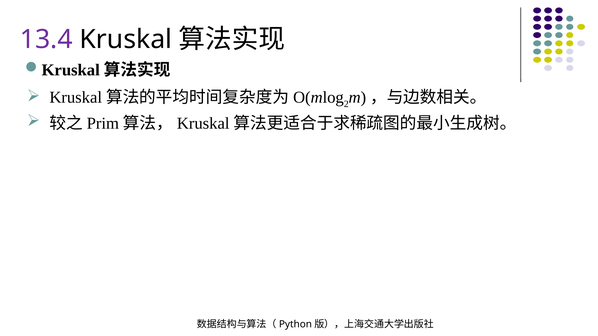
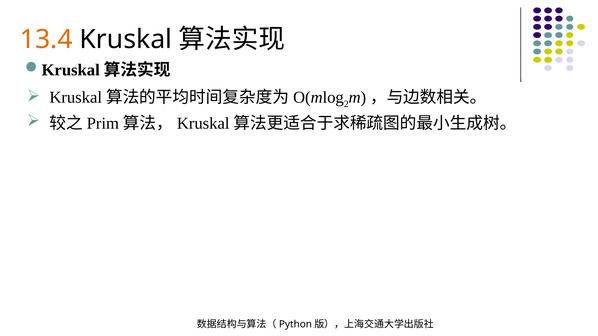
13.4 colour: purple -> orange
